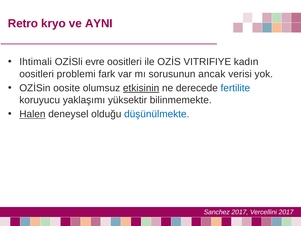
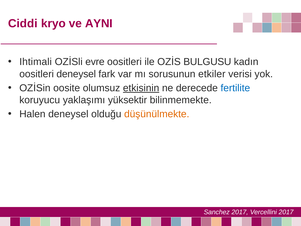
Retro: Retro -> Ciddi
VITRIFIYE: VITRIFIYE -> BULGUSU
oositleri problemi: problemi -> deneysel
ancak: ancak -> etkiler
Halen underline: present -> none
düşünülmekte colour: blue -> orange
